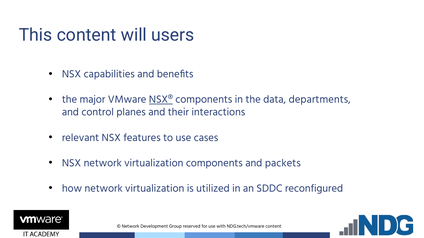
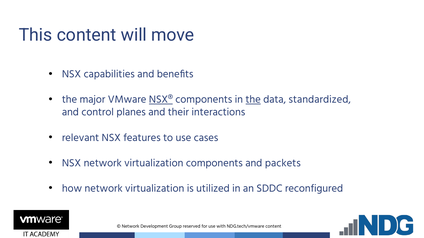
users: users -> move
the at (253, 100) underline: none -> present
departments: departments -> standardized
